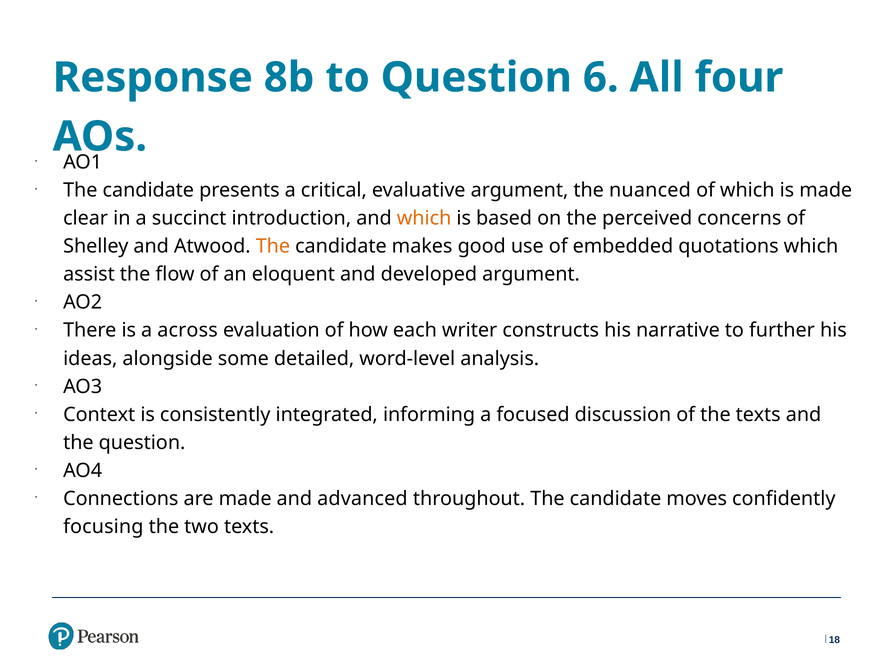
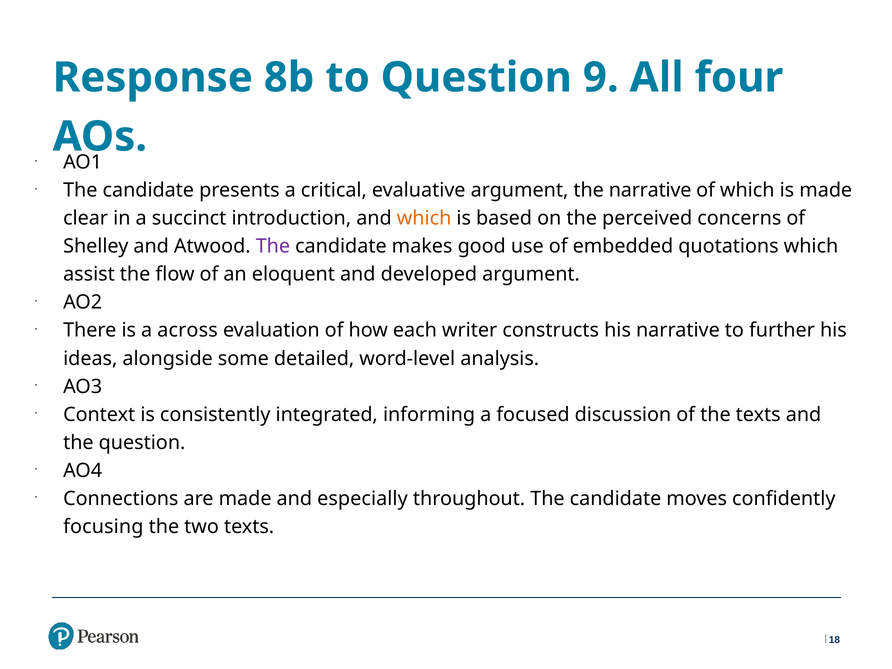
6: 6 -> 9
the nuanced: nuanced -> narrative
The at (273, 246) colour: orange -> purple
advanced: advanced -> especially
